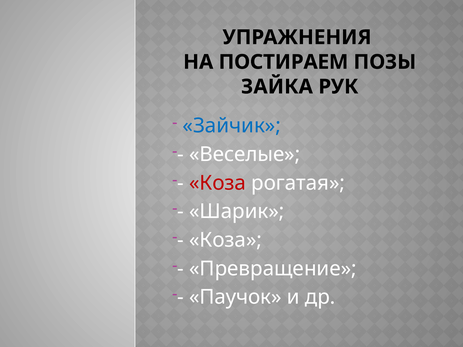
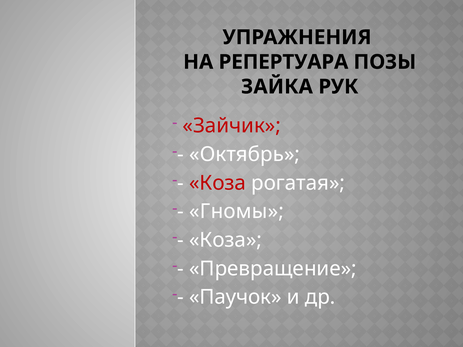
ПОСТИРАЕМ: ПОСТИРАЕМ -> РЕПЕРТУАРА
Зайчик colour: blue -> red
Веселые: Веселые -> Октябрь
Шарик: Шарик -> Гномы
